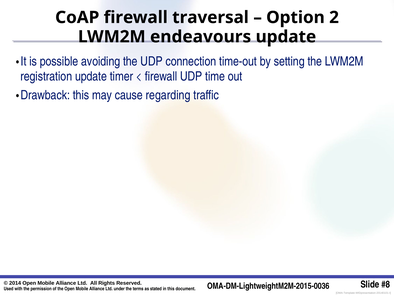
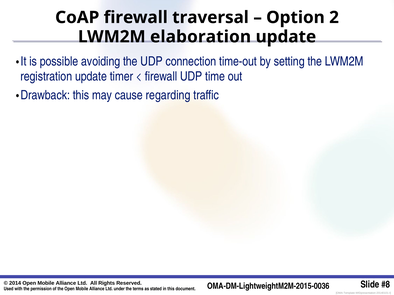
endeavours: endeavours -> elaboration
